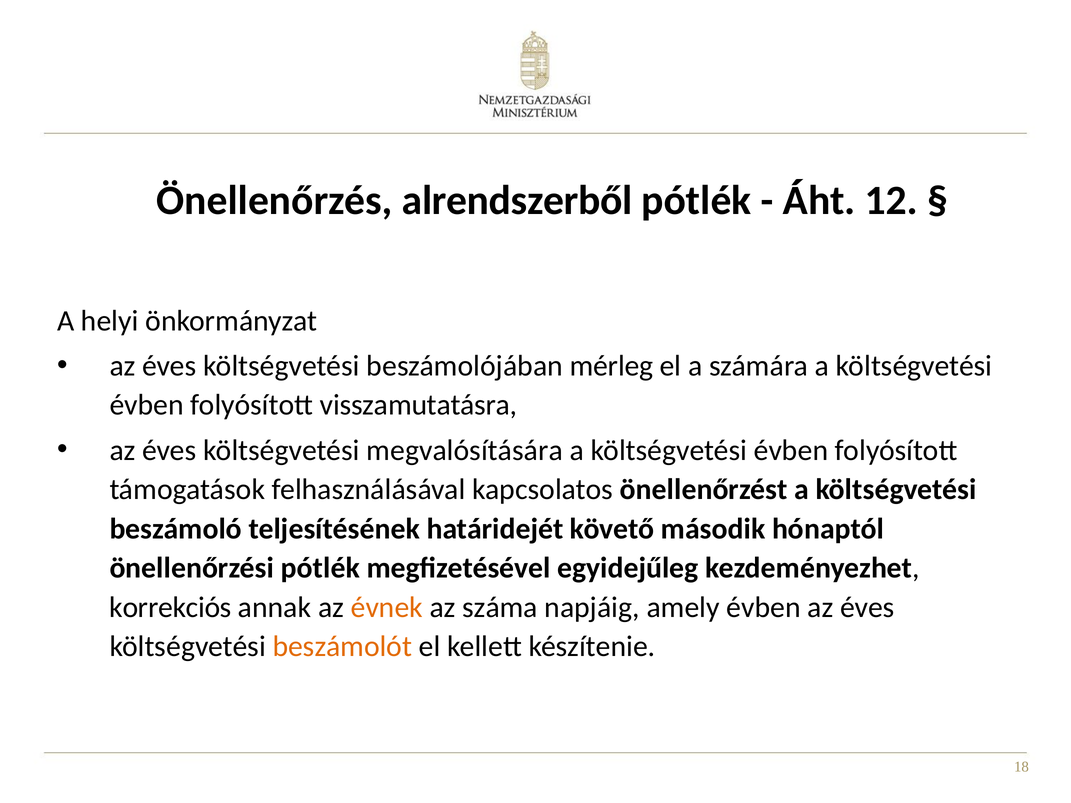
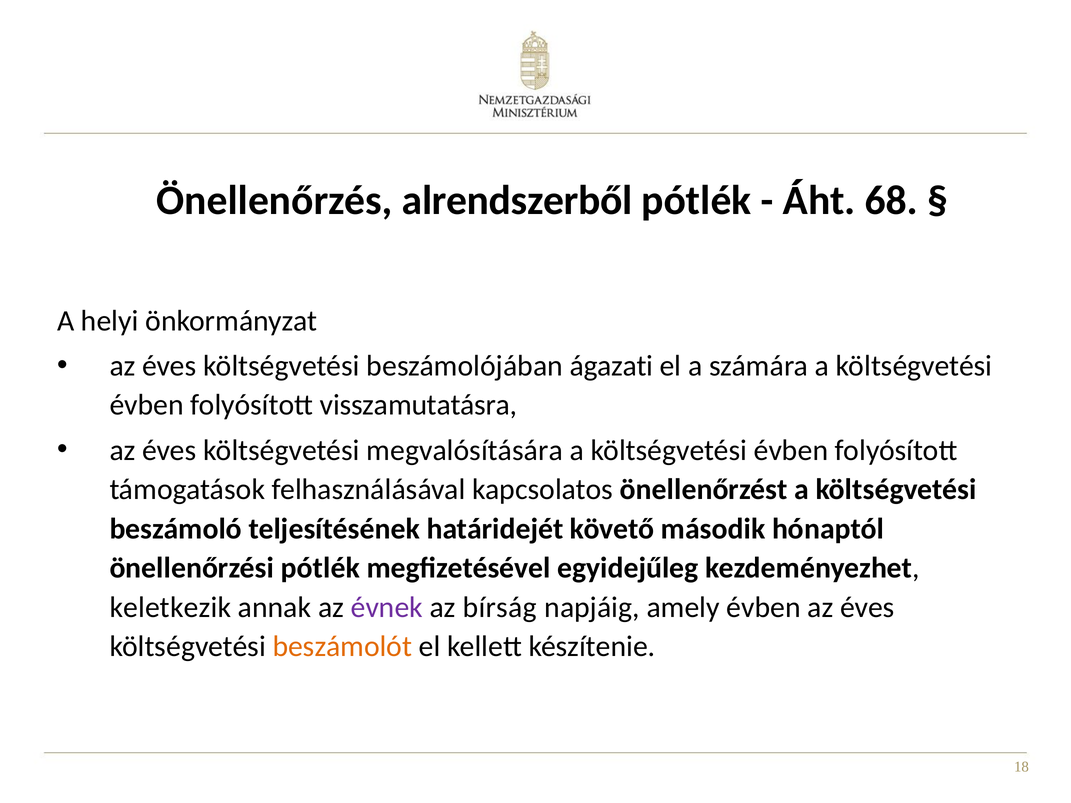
12: 12 -> 68
mérleg: mérleg -> ágazati
korrekciós: korrekciós -> keletkezik
évnek colour: orange -> purple
száma: száma -> bírság
